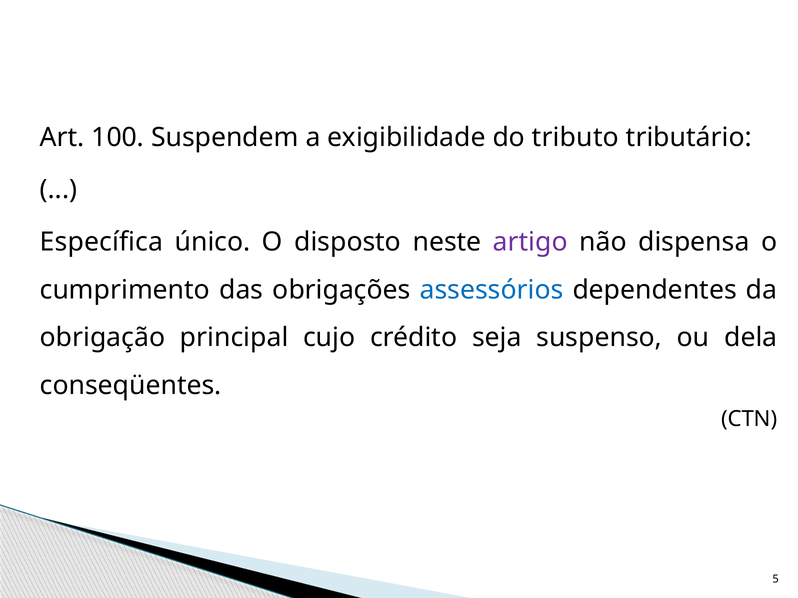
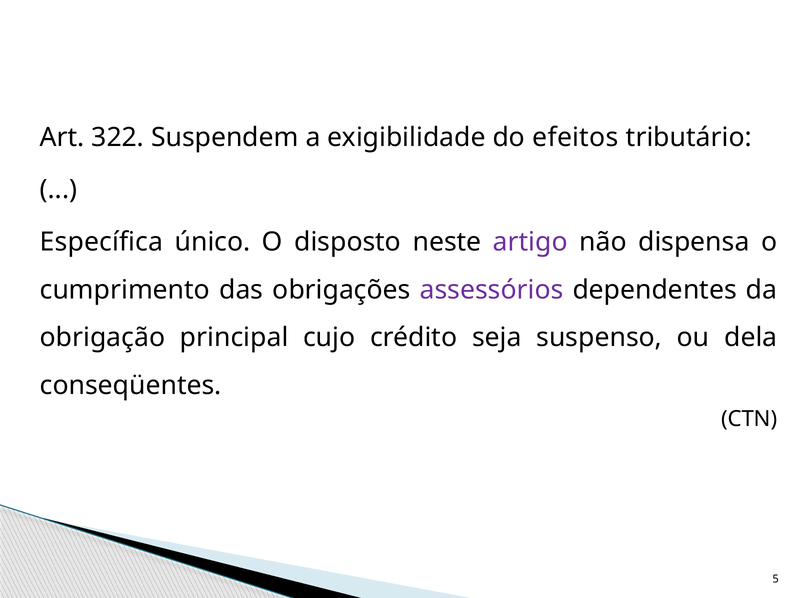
100: 100 -> 322
tributo: tributo -> efeitos
assessórios colour: blue -> purple
